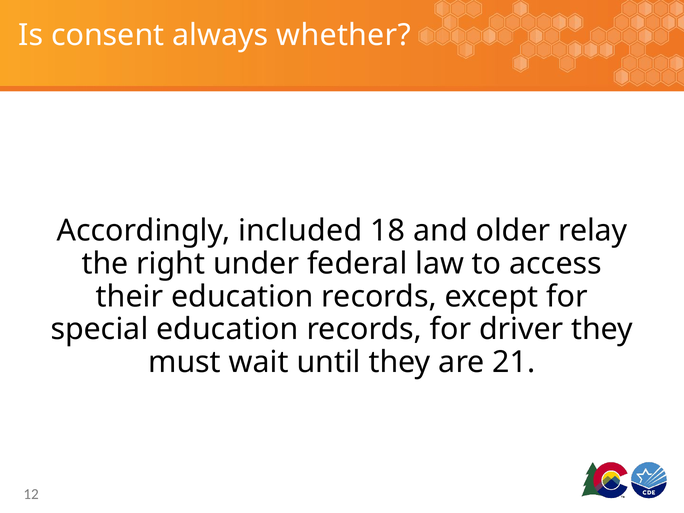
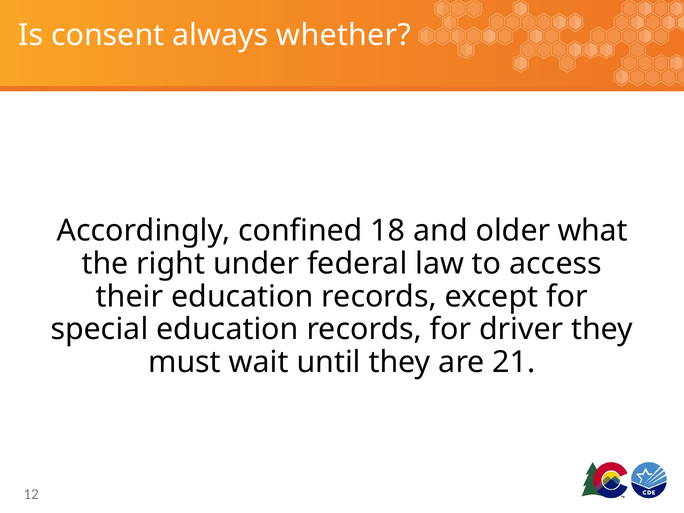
included: included -> confined
relay: relay -> what
